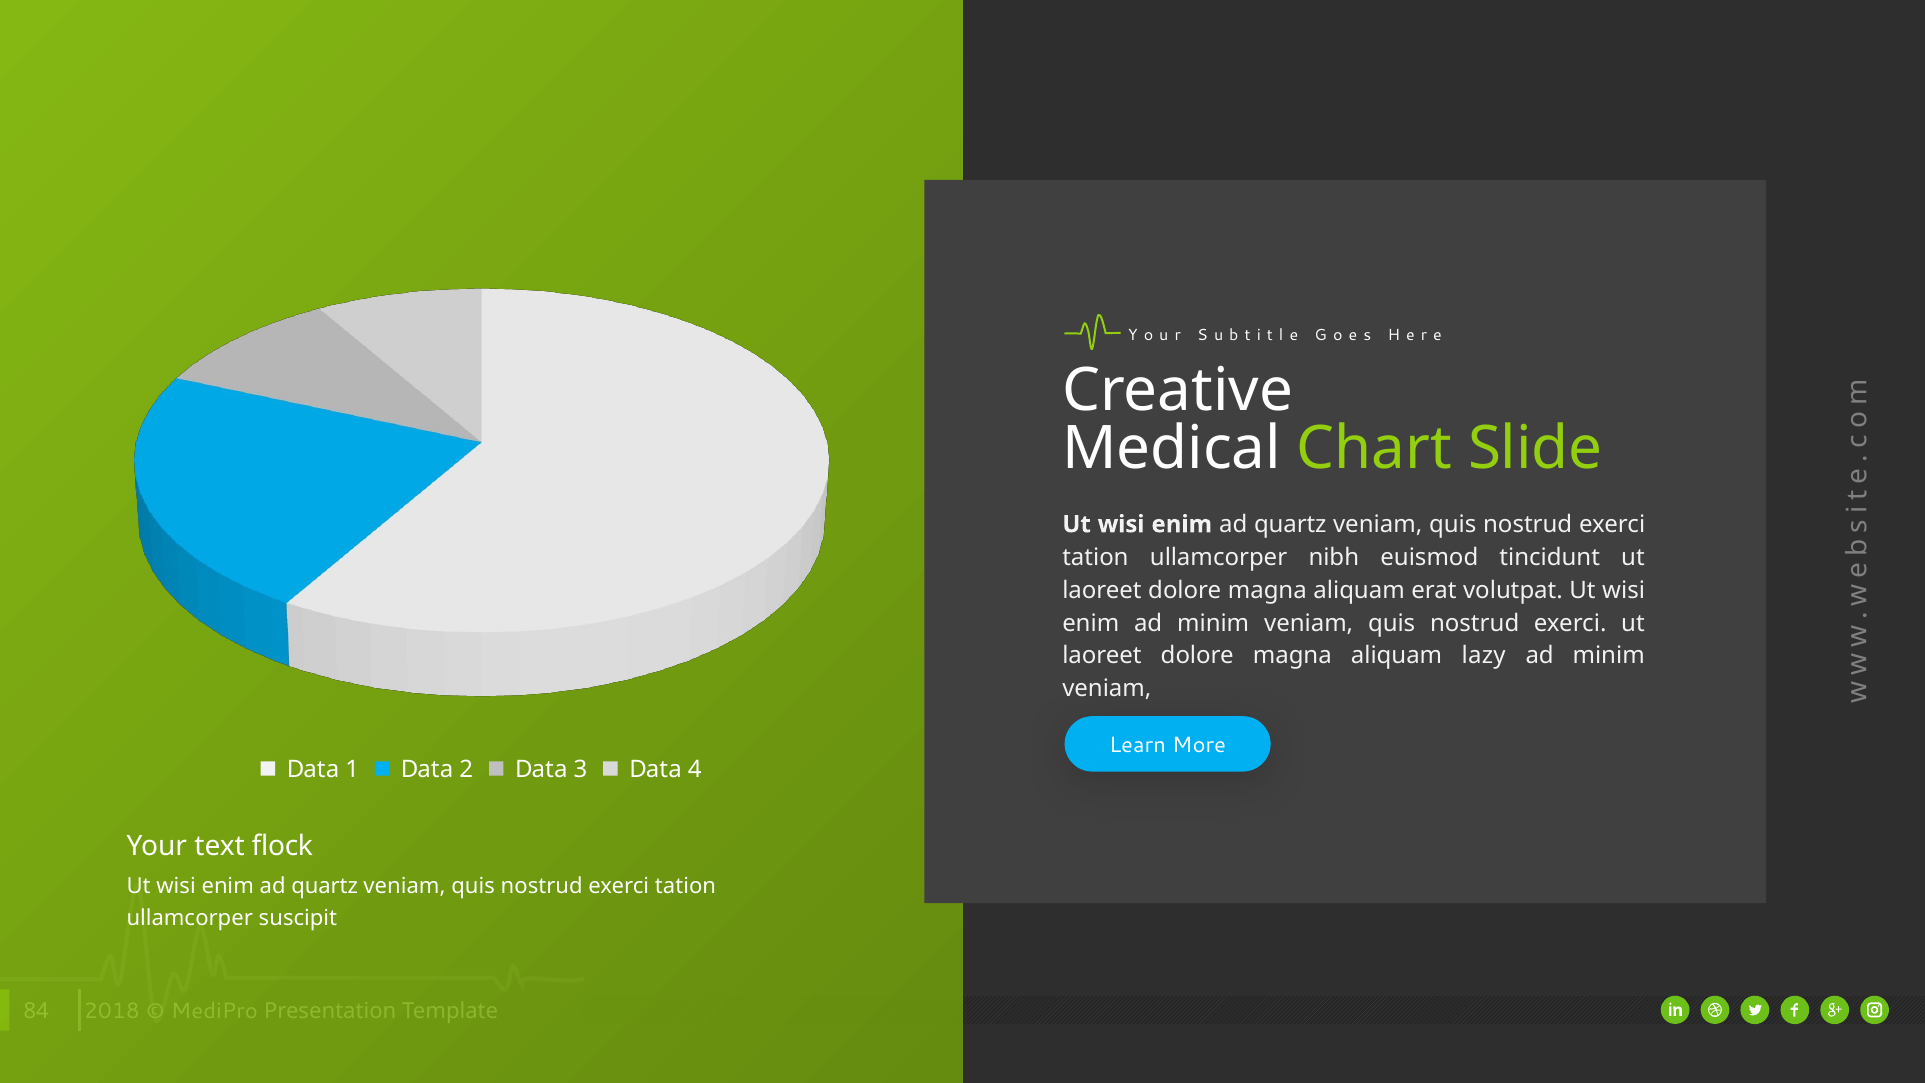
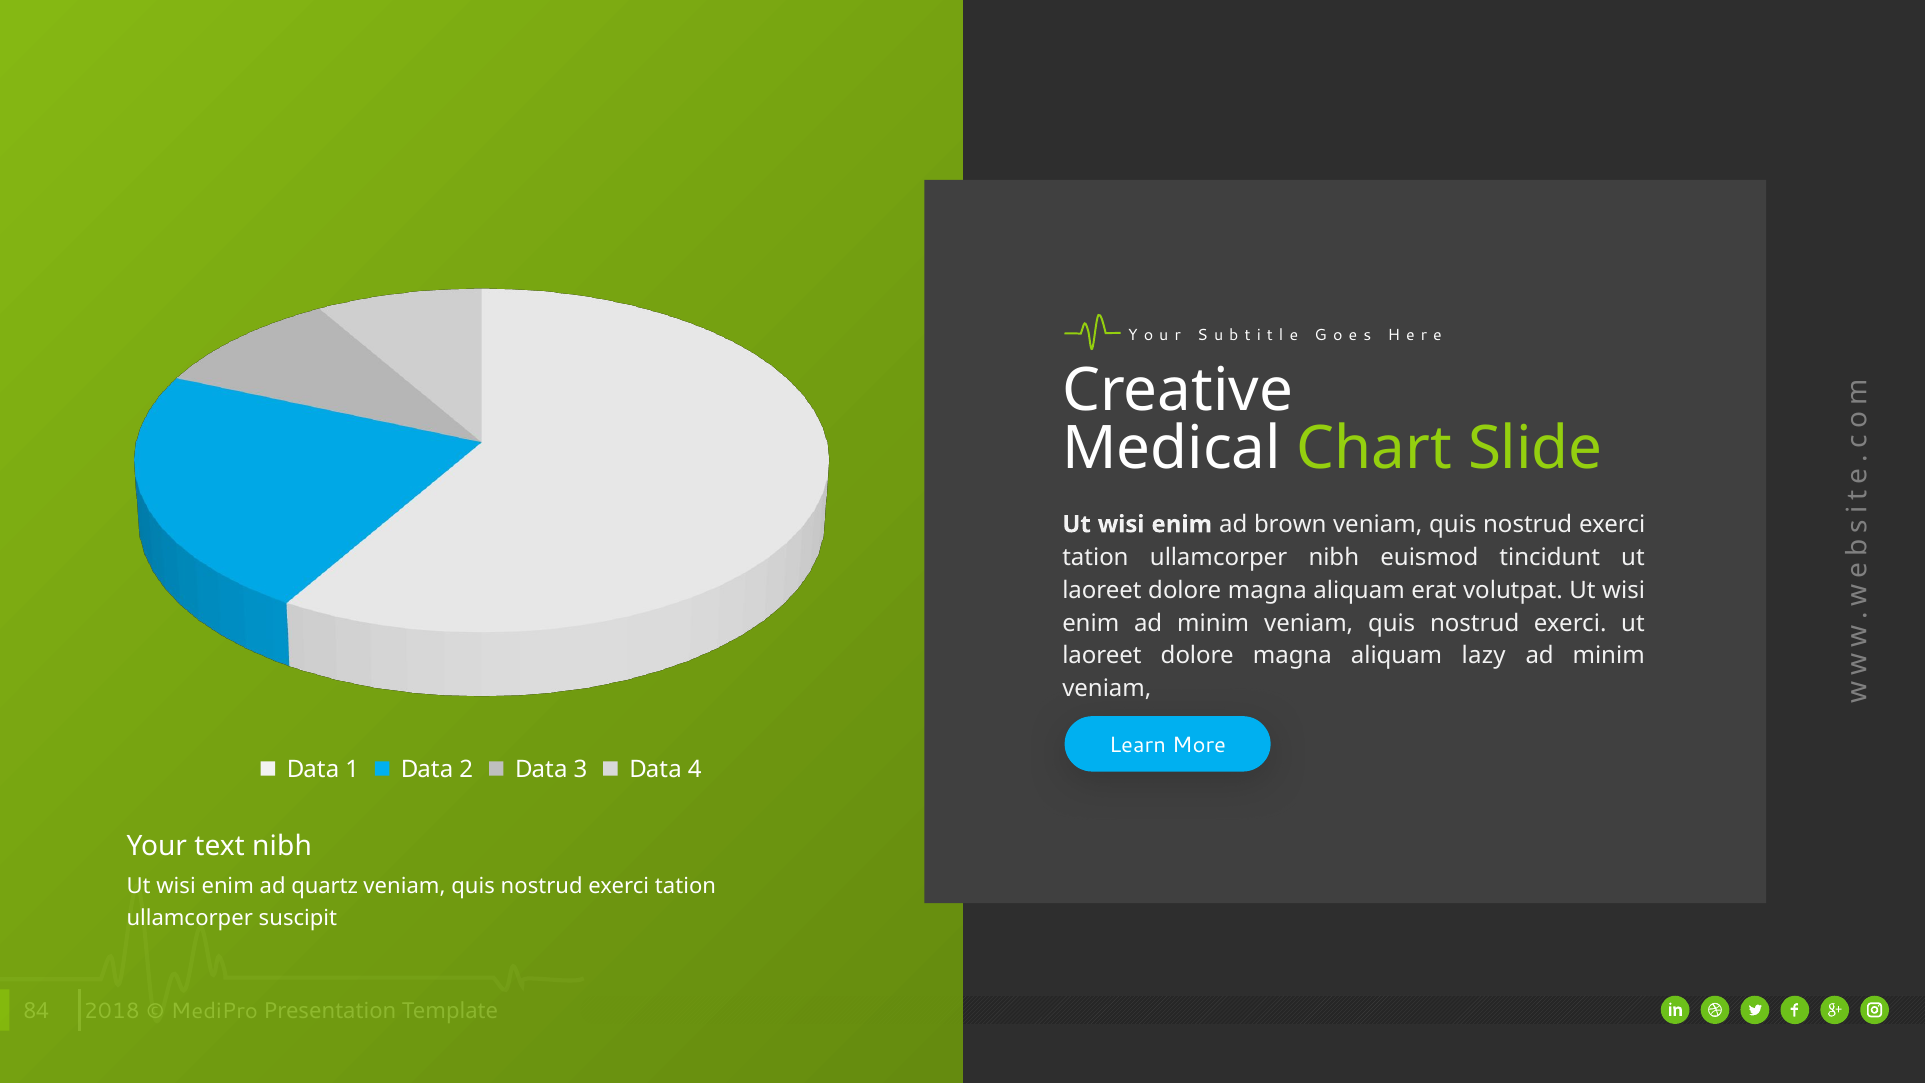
quartz at (1290, 524): quartz -> brown
text flock: flock -> nibh
